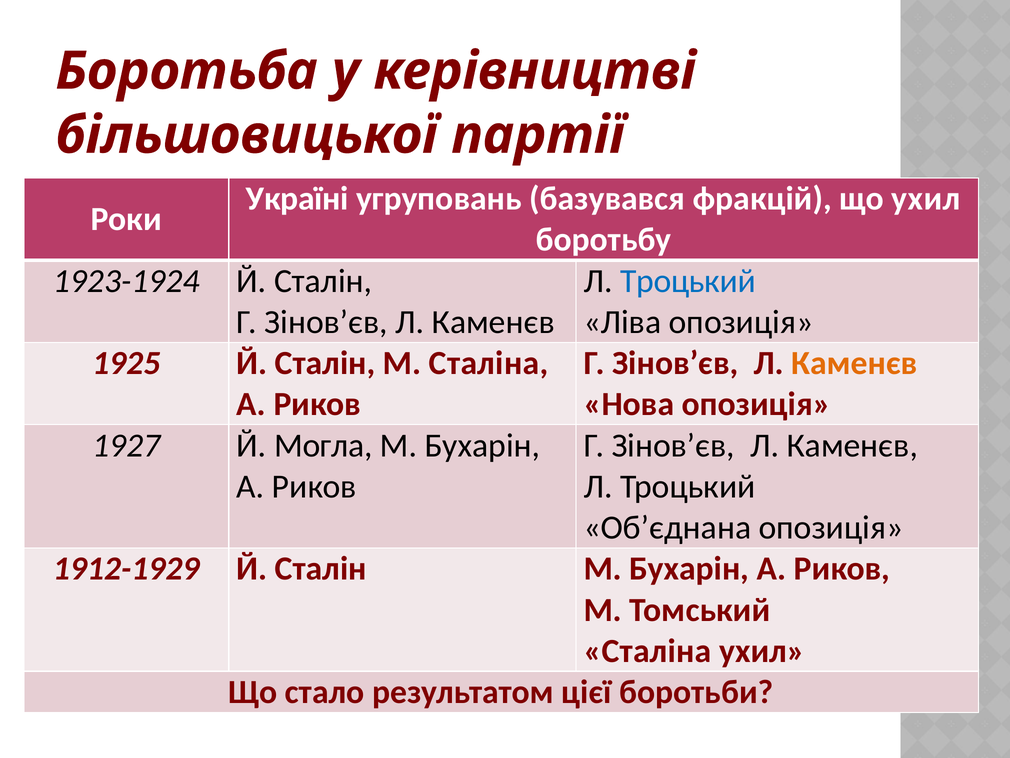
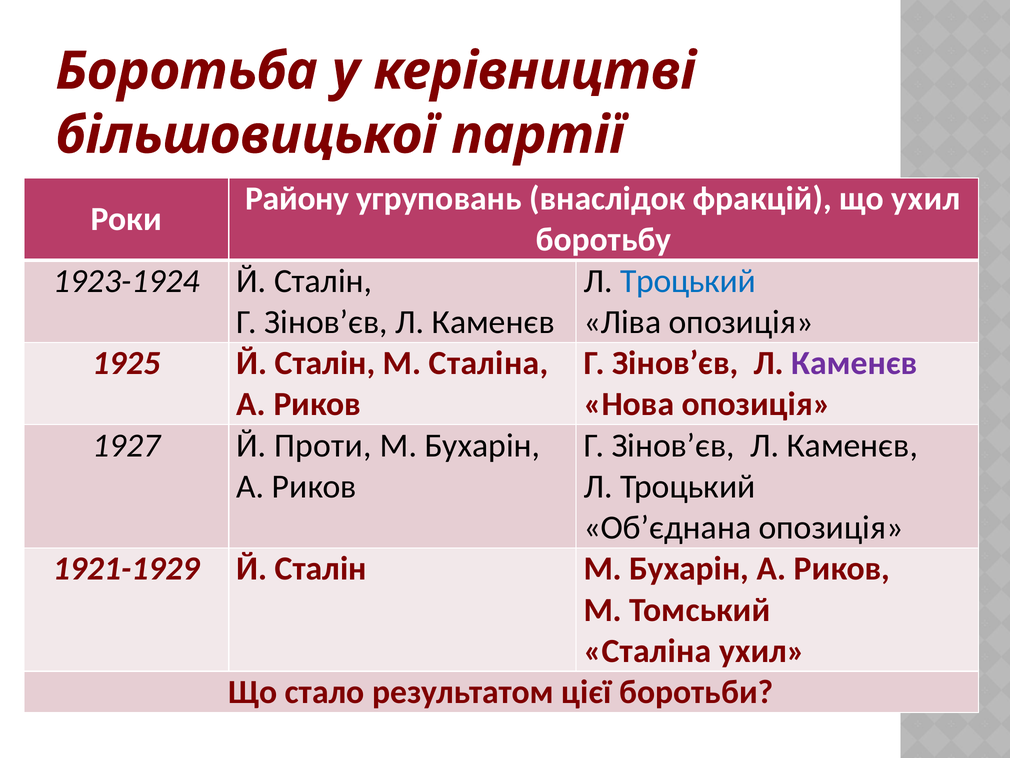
Україні: Україні -> Району
базувався: базувався -> внаслідок
Каменєв at (854, 363) colour: orange -> purple
Могла: Могла -> Проти
1912-1929: 1912-1929 -> 1921-1929
